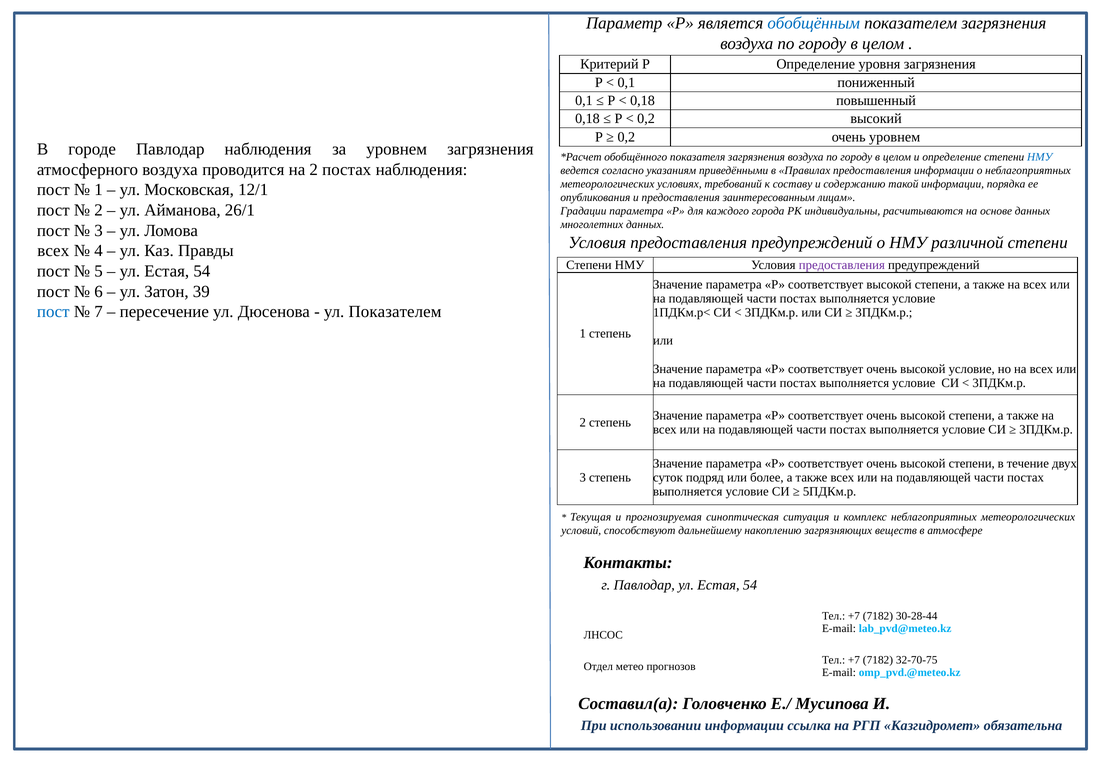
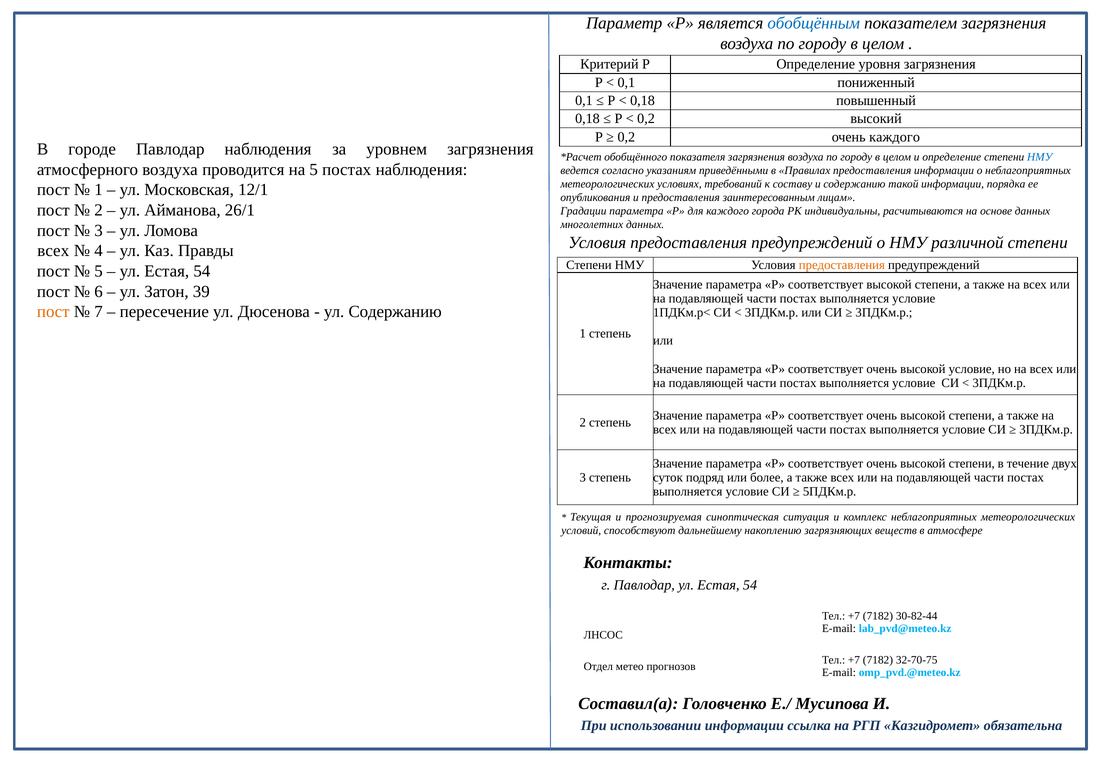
очень уровнем: уровнем -> каждого
на 2: 2 -> 5
предоставления at (842, 265) colour: purple -> orange
пост at (53, 312) colour: blue -> orange
ул Показателем: Показателем -> Содержанию
30-28-44: 30-28-44 -> 30-82-44
